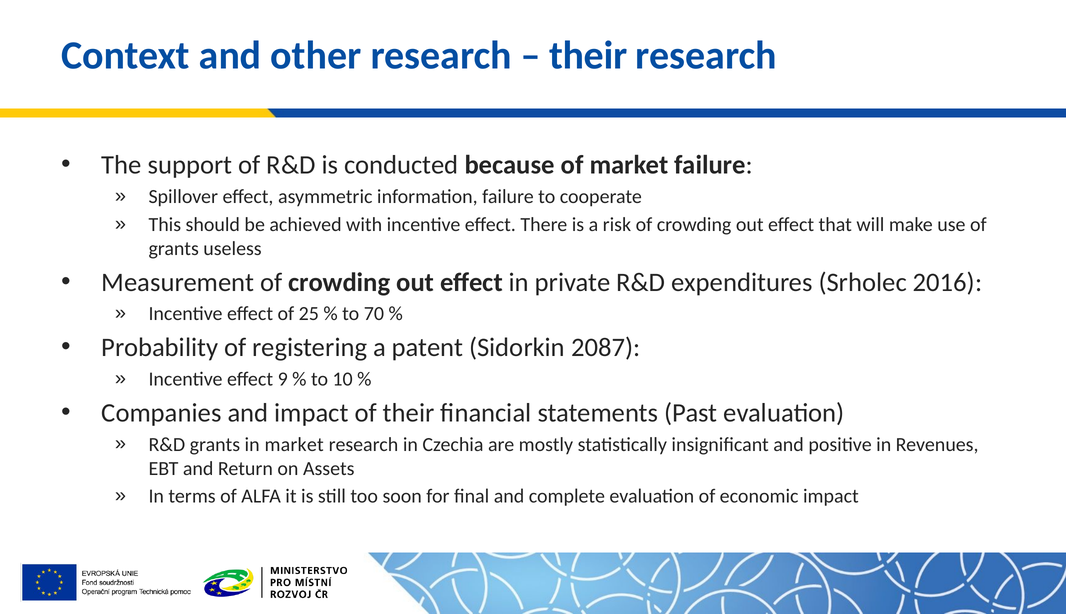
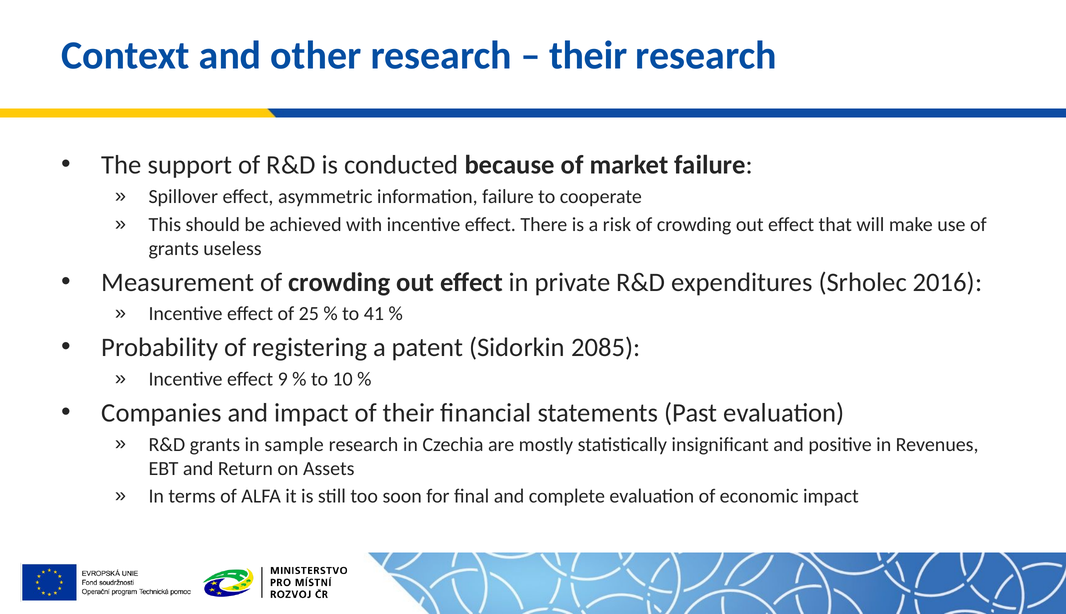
70: 70 -> 41
2087: 2087 -> 2085
in market: market -> sample
